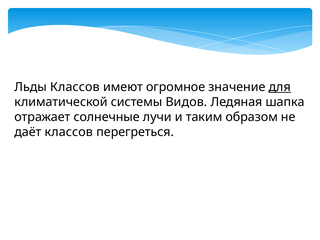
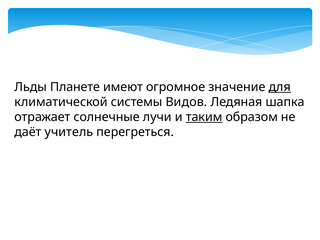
Льды Классов: Классов -> Планете
таким underline: none -> present
даёт классов: классов -> учитель
